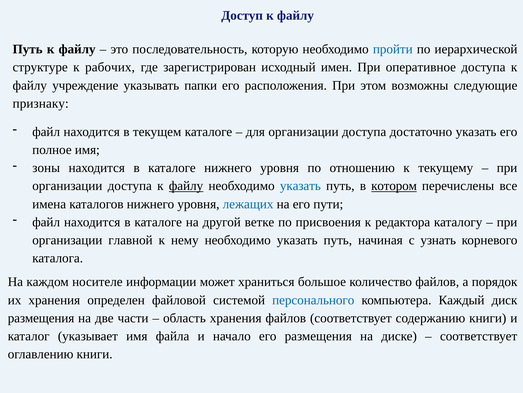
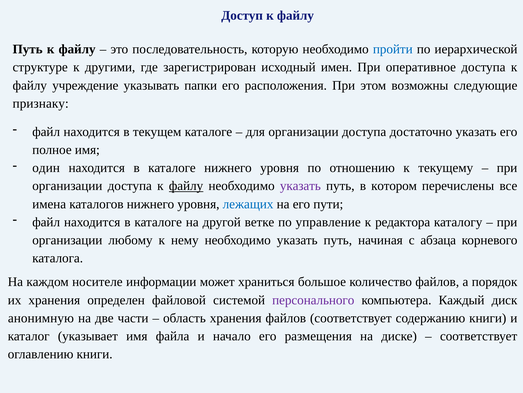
рабочих: рабочих -> другими
зоны: зоны -> один
указать at (300, 186) colour: blue -> purple
котором underline: present -> none
присвоения: присвоения -> управление
главной: главной -> любому
узнать: узнать -> абзаца
персонального colour: blue -> purple
размещения at (41, 317): размещения -> анонимную
